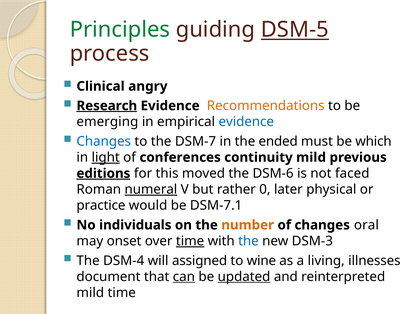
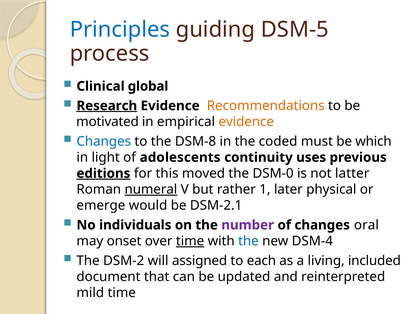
Principles colour: green -> blue
DSM-5 underline: present -> none
angry: angry -> global
emerging: emerging -> motivated
evidence at (246, 122) colour: blue -> orange
DSM-7: DSM-7 -> DSM-8
ended: ended -> coded
light underline: present -> none
conferences: conferences -> adolescents
continuity mild: mild -> uses
DSM-6: DSM-6 -> DSM-0
faced: faced -> latter
0: 0 -> 1
practice: practice -> emerge
DSM-7.1: DSM-7.1 -> DSM-2.1
number colour: orange -> purple
DSM-3: DSM-3 -> DSM-4
DSM-4: DSM-4 -> DSM-2
wine: wine -> each
illnesses: illnesses -> included
can underline: present -> none
updated underline: present -> none
